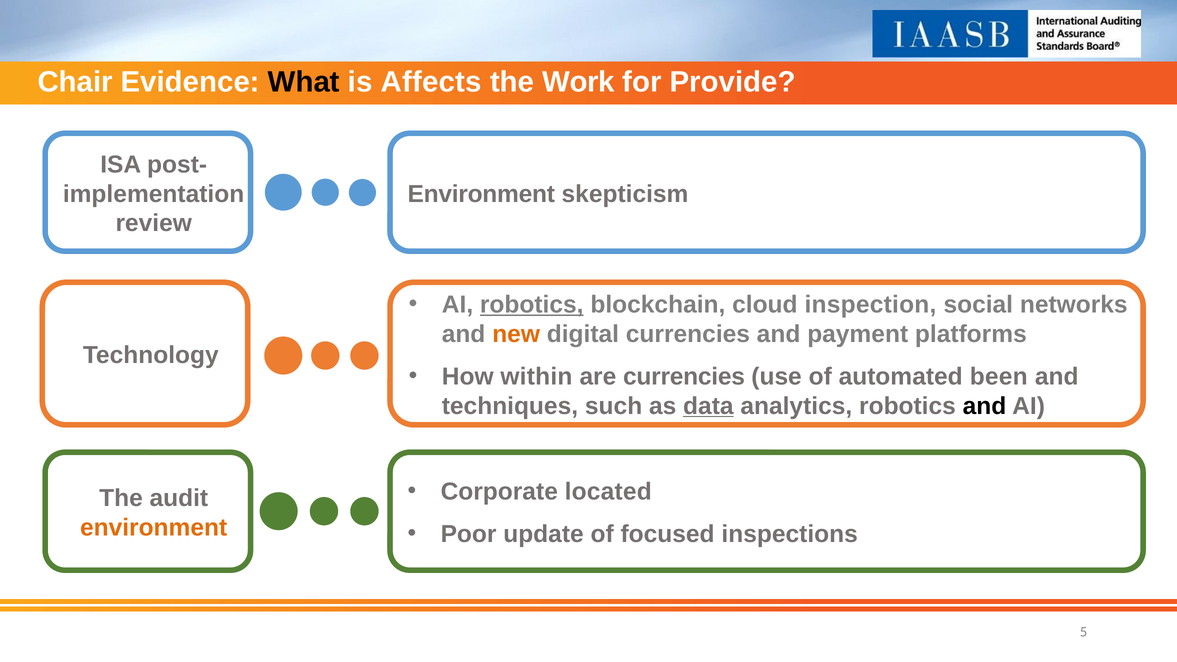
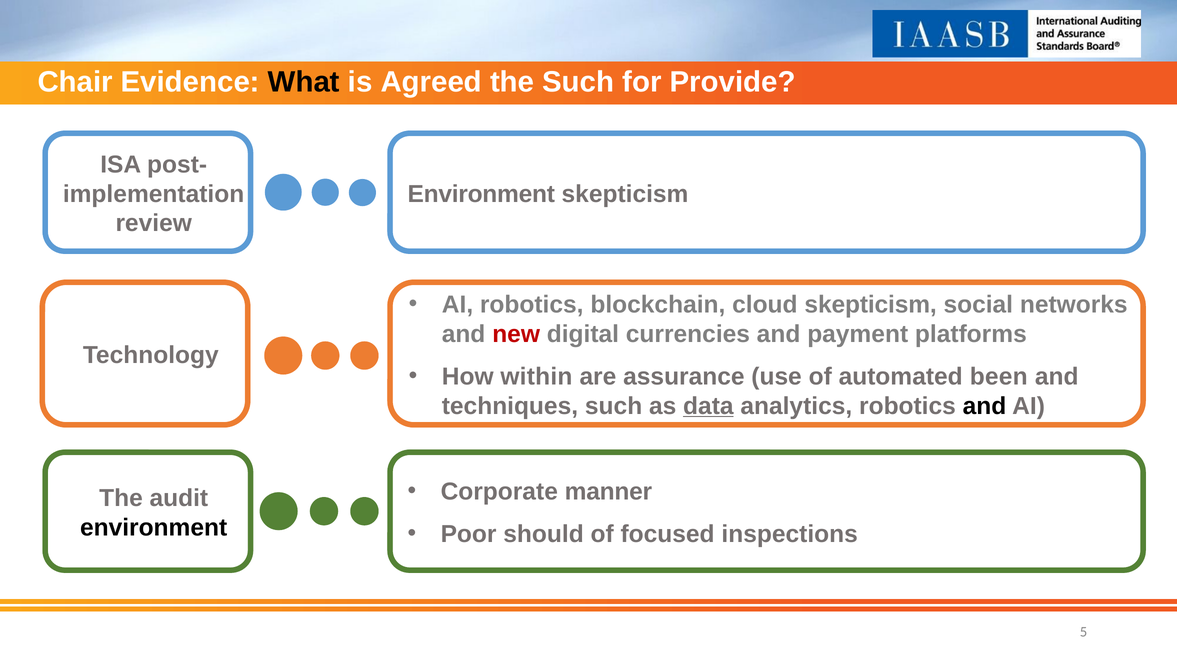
Affects: Affects -> Agreed
the Work: Work -> Such
robotics at (532, 305) underline: present -> none
cloud inspection: inspection -> skepticism
new colour: orange -> red
are currencies: currencies -> assurance
located: located -> manner
environment at (154, 528) colour: orange -> black
update: update -> should
